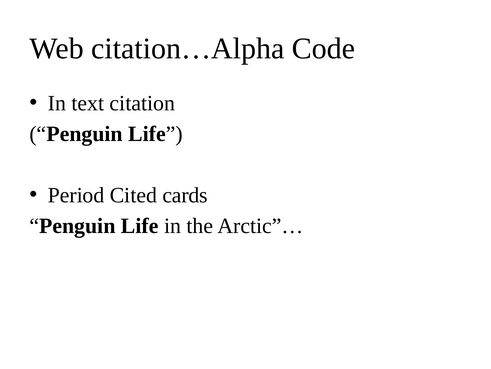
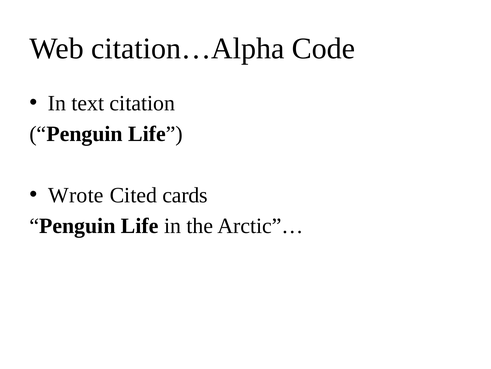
Period: Period -> Wrote
